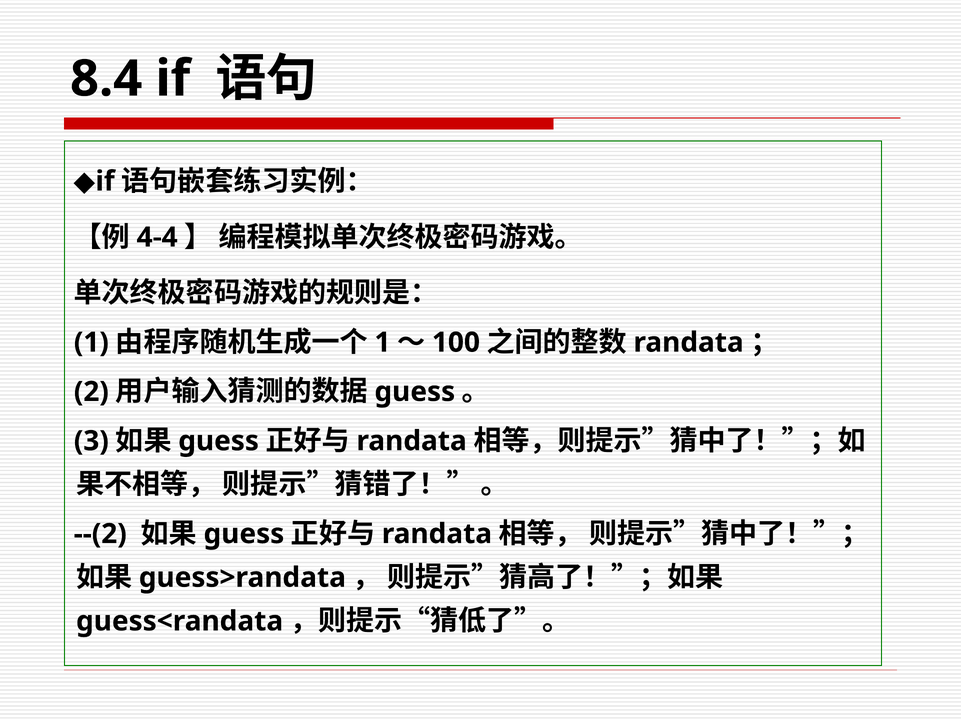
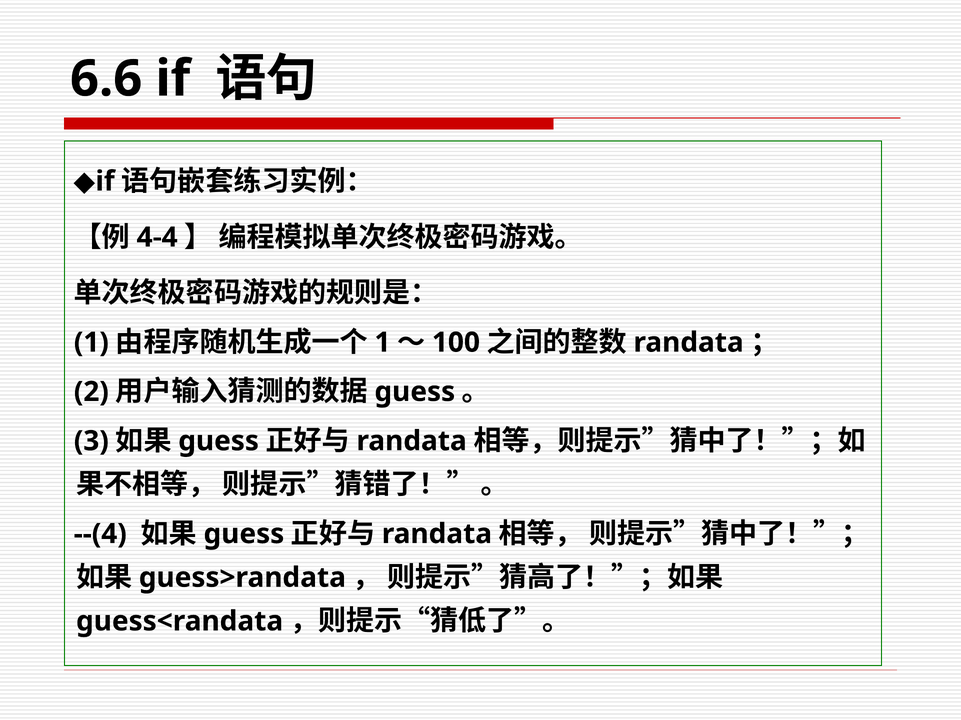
8.4: 8.4 -> 6.6
--(2: --(2 -> --(4
